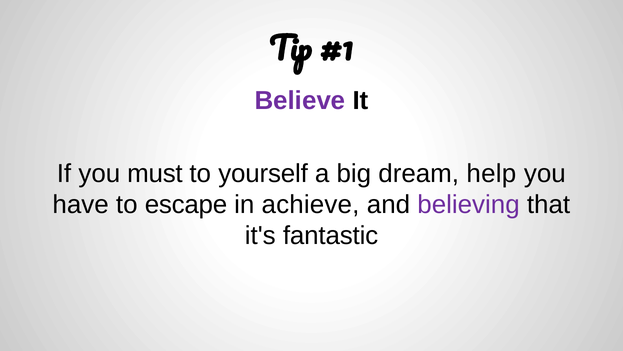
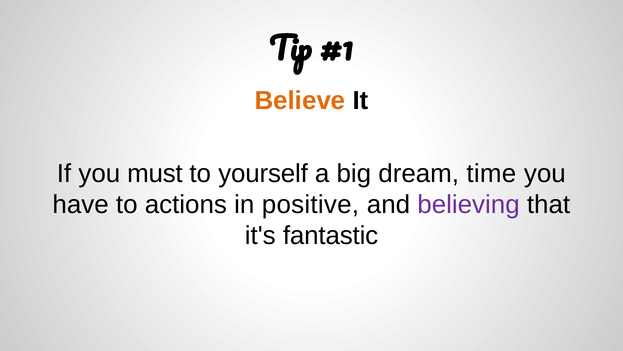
Believe colour: purple -> orange
help: help -> time
escape: escape -> actions
achieve: achieve -> positive
